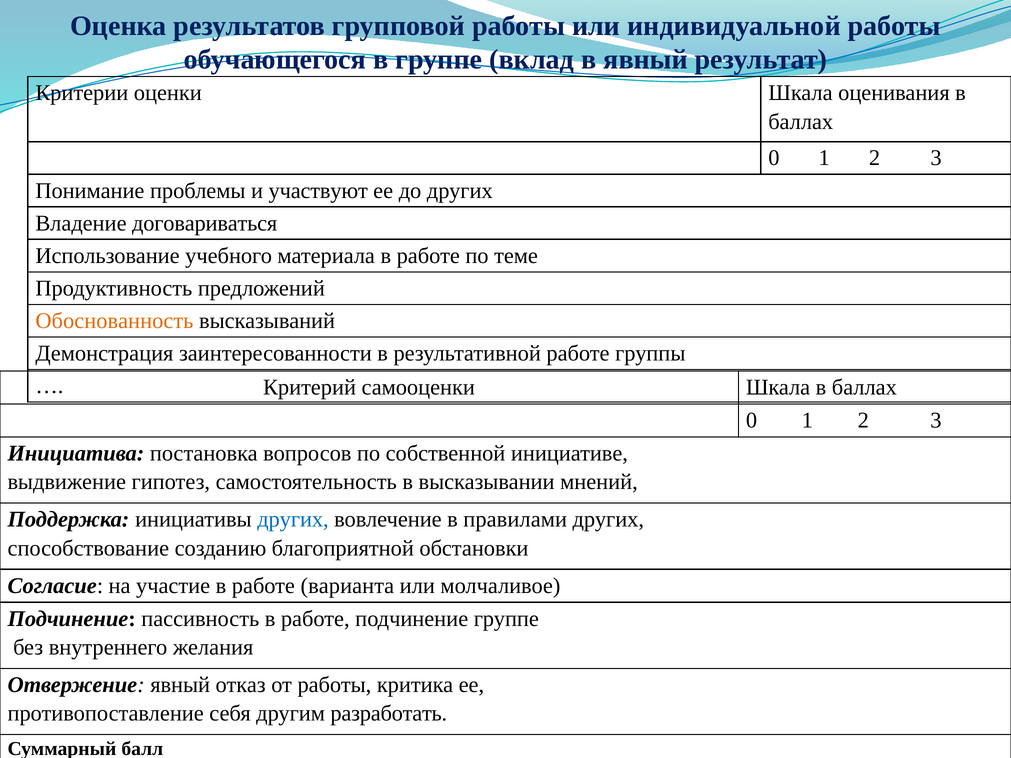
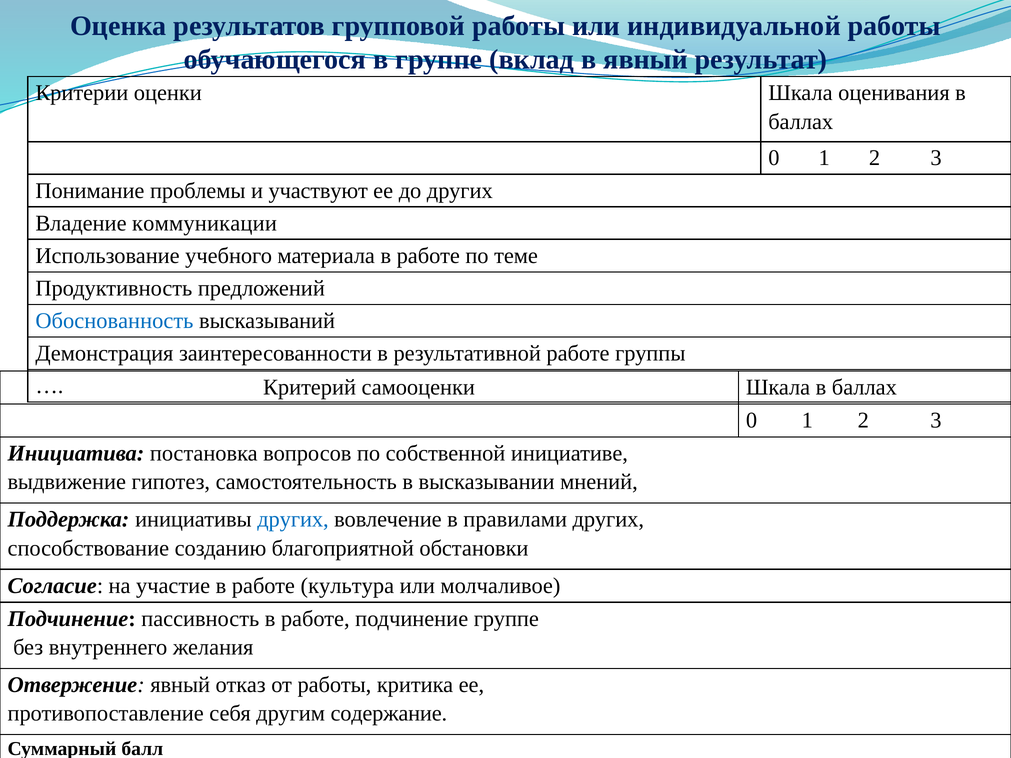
договариваться: договариваться -> коммуникации
Обоснованность colour: orange -> blue
варианта: варианта -> культура
разработать: разработать -> содержание
